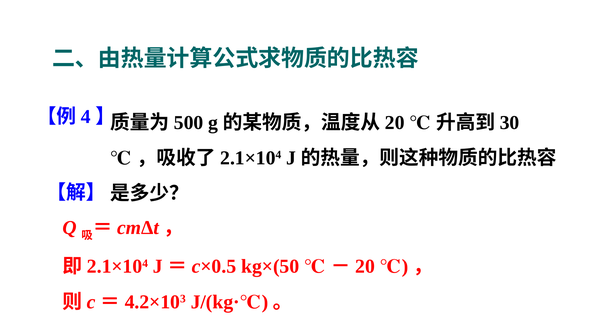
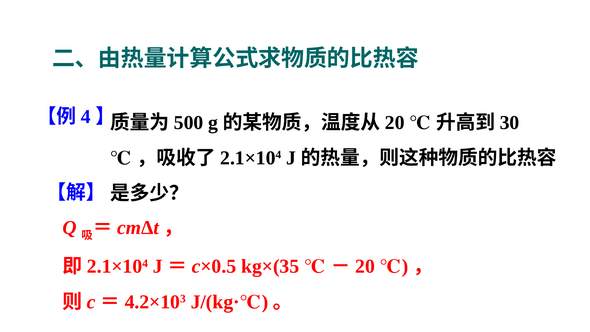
kg×(50: kg×(50 -> kg×(35
